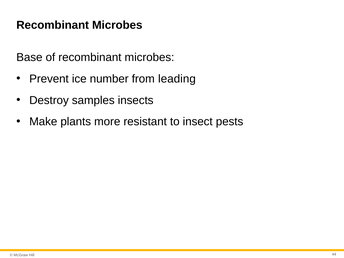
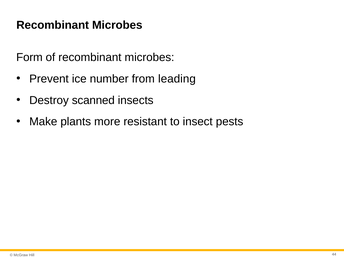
Base: Base -> Form
samples: samples -> scanned
